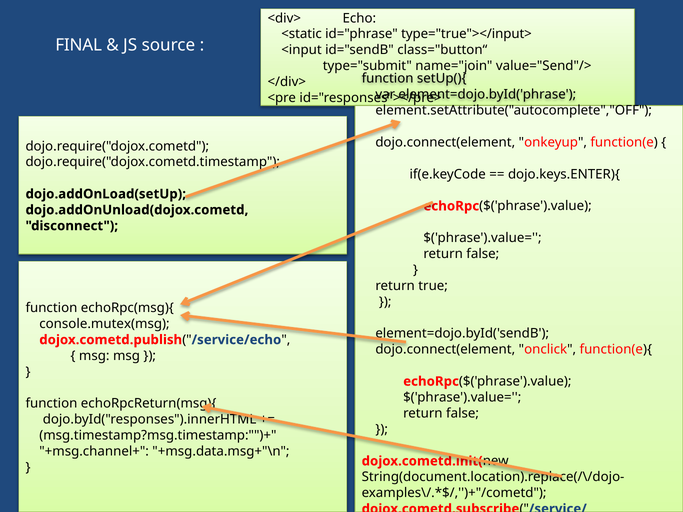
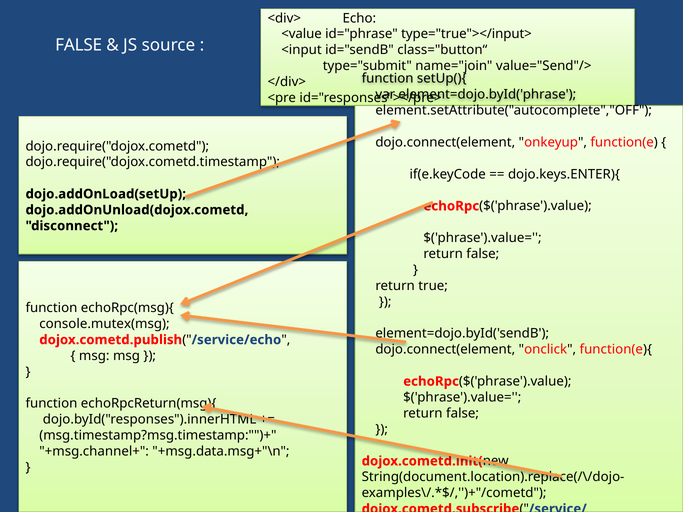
<static: <static -> <value
FINAL at (79, 45): FINAL -> FALSE
